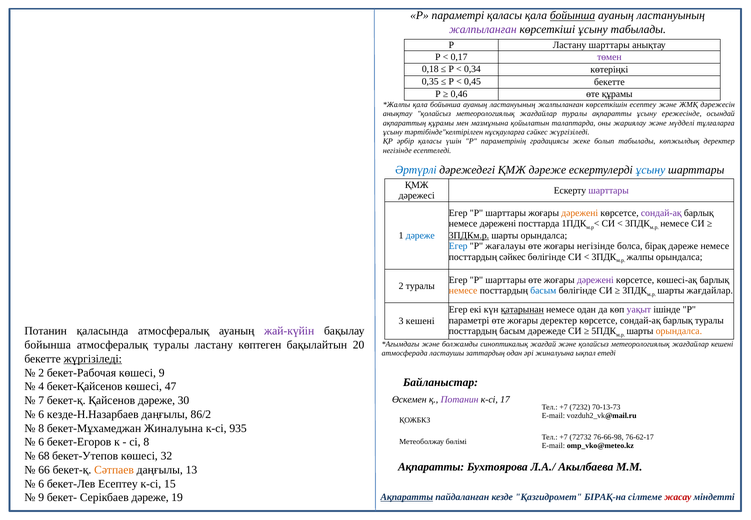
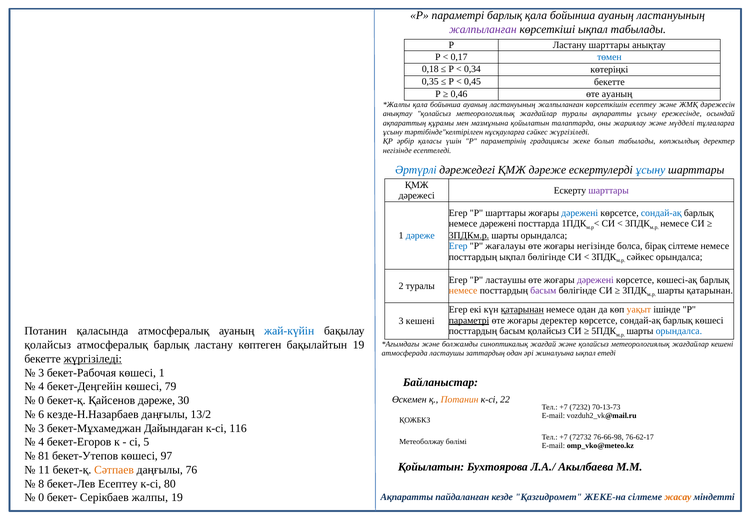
параметрі қаласы: қаласы -> барлық
бойынша at (573, 16) underline: present -> none
көрсеткіші ұсыну: ұсыну -> ықпал
төмен colour: purple -> blue
өте құрамы: құрамы -> ауаның
дәрежені at (580, 213) colour: orange -> blue
сондай-ақ at (661, 213) colour: purple -> blue
бірақ дәреже: дәреже -> сілтеме
посттардың сәйкес: сәйкес -> ықпал
жалпы at (640, 257): жалпы -> сәйкес
шарттары at (506, 280): шарттары -> ластаушы
басым at (543, 291) colour: blue -> purple
шарты жағдайлар: жағдайлар -> қатарынан
уақыт colour: purple -> orange
параметрі at (469, 320) underline: none -> present
барлық туралы: туралы -> көшесі
жай-күйін colour: purple -> blue
басым дәрежеде: дәрежеде -> қолайсыз
орындалса at (679, 331) colour: orange -> blue
бойынша at (48, 345): бойынша -> қолайсыз
атмосфералық туралы: туралы -> барлық
бақылайтын 20: 20 -> 19
2 at (41, 373): 2 -> 3
көшесі 9: 9 -> 1
бекет-Қайсенов: бекет-Қайсенов -> бекет-Деңгейін
47: 47 -> 79
Потанин at (460, 400) colour: purple -> orange
17: 17 -> 22
7 at (41, 400): 7 -> 0
86/2: 86/2 -> 13/2
8 at (41, 428): 8 -> 3
бекет-Мұхамеджан Жиналуына: Жиналуына -> Дайындаған
935: 935 -> 116
6 at (41, 442): 6 -> 4
сі 8: 8 -> 5
68: 68 -> 81
32: 32 -> 97
Ақпаратты at (431, 467): Ақпаратты -> Қойылатын
66: 66 -> 11
13: 13 -> 76
6 at (41, 484): 6 -> 8
15: 15 -> 80
9 at (41, 497): 9 -> 0
Серікбаев дәреже: дәреже -> жалпы
Ақпаратты at (407, 497) underline: present -> none
БІРАҚ-на: БІРАҚ-на -> ЖЕКЕ-на
жасау colour: red -> orange
